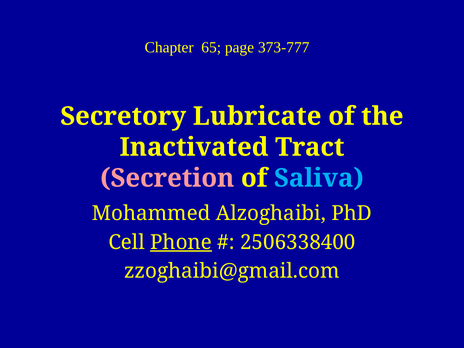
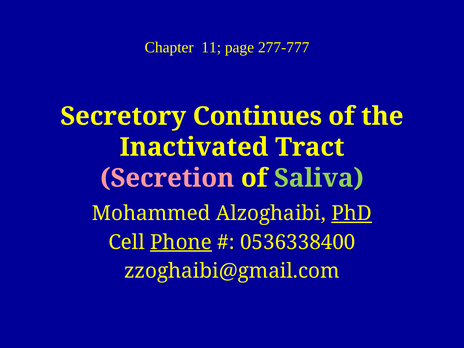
65: 65 -> 11
373-777: 373-777 -> 277-777
Lubricate: Lubricate -> Continues
Saliva colour: light blue -> light green
PhD underline: none -> present
2506338400: 2506338400 -> 0536338400
